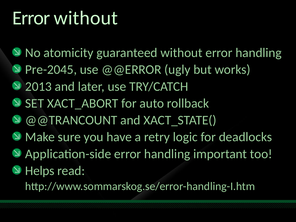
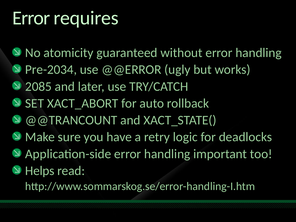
Error without: without -> requires
Pre-2045: Pre-2045 -> Pre-2034
2013: 2013 -> 2085
